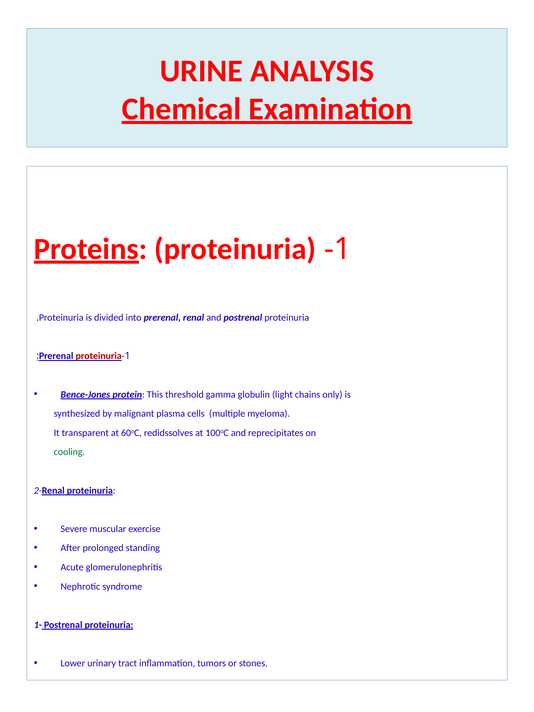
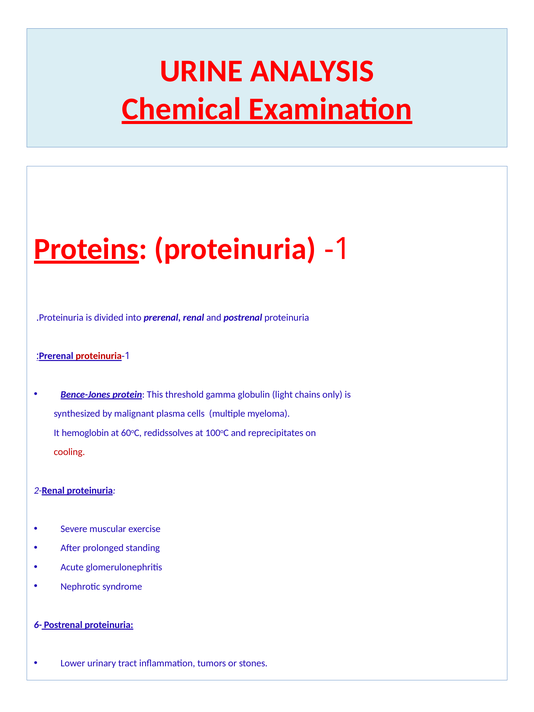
transparent: transparent -> hemoglobin
cooling colour: green -> red
1-: 1- -> 6-
